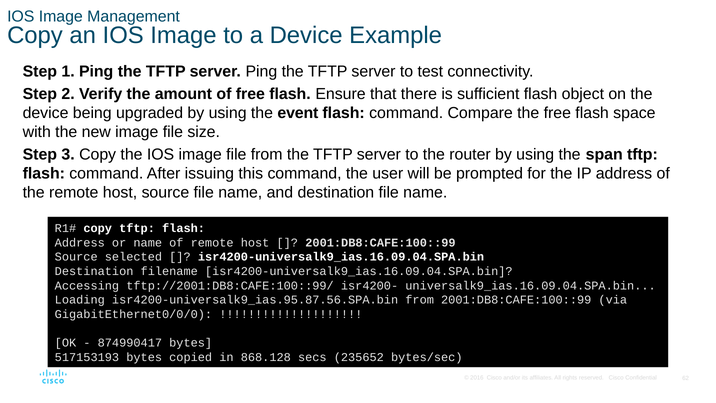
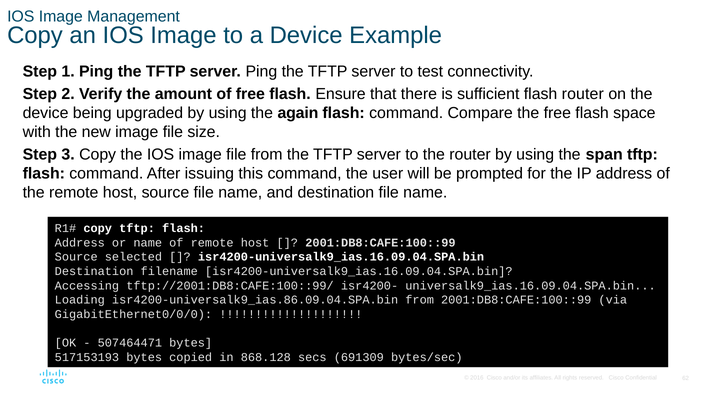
flash object: object -> router
event: event -> again
isr4200-universalk9_ias.95.87.56.SPA.bin: isr4200-universalk9_ias.95.87.56.SPA.bin -> isr4200-universalk9_ias.86.09.04.SPA.bin
874990417: 874990417 -> 507464471
235652: 235652 -> 691309
